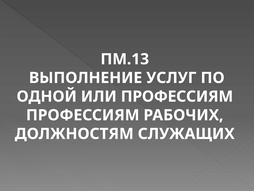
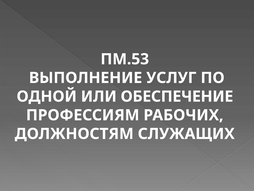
ПМ.13: ПМ.13 -> ПМ.53
ИЛИ ПРОФЕССИЯМ: ПРОФЕССИЯМ -> ОБЕСПЕЧЕНИЕ
